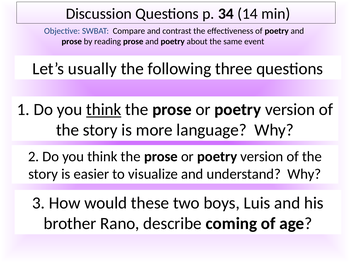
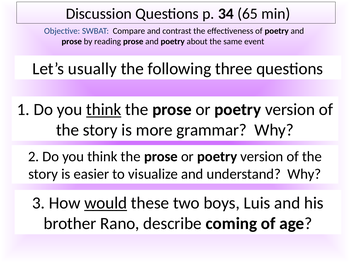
14: 14 -> 65
language: language -> grammar
would underline: none -> present
